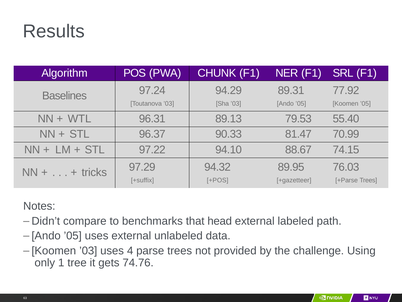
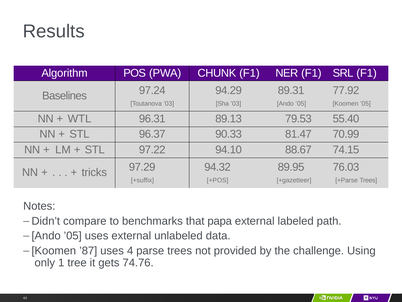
head: head -> papa
’03 at (88, 250): ’03 -> ’87
